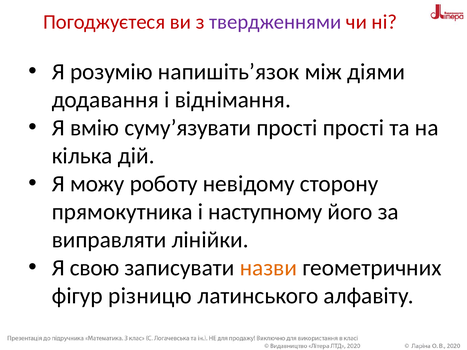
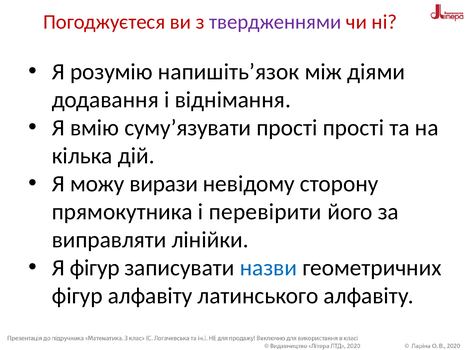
роботу: роботу -> вирази
наступному: наступному -> перевірити
Я свою: свою -> фігур
назви colour: orange -> blue
фігур різницю: різницю -> алфавіту
